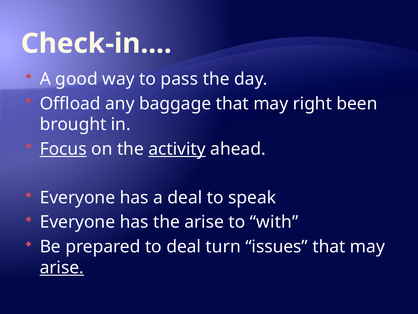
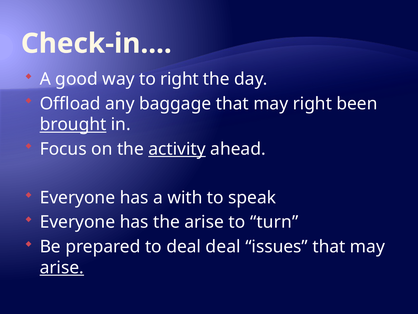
to pass: pass -> right
brought underline: none -> present
Focus underline: present -> none
a deal: deal -> with
with: with -> turn
deal turn: turn -> deal
